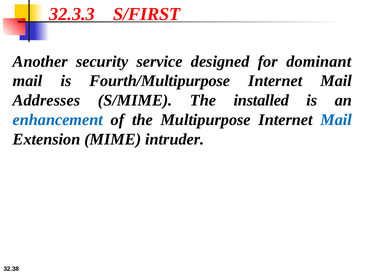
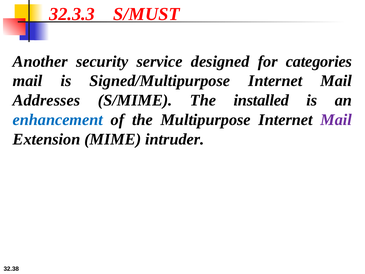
S/FIRST: S/FIRST -> S/MUST
dominant: dominant -> categories
Fourth/Multipurpose: Fourth/Multipurpose -> Signed/Multipurpose
Mail at (336, 120) colour: blue -> purple
